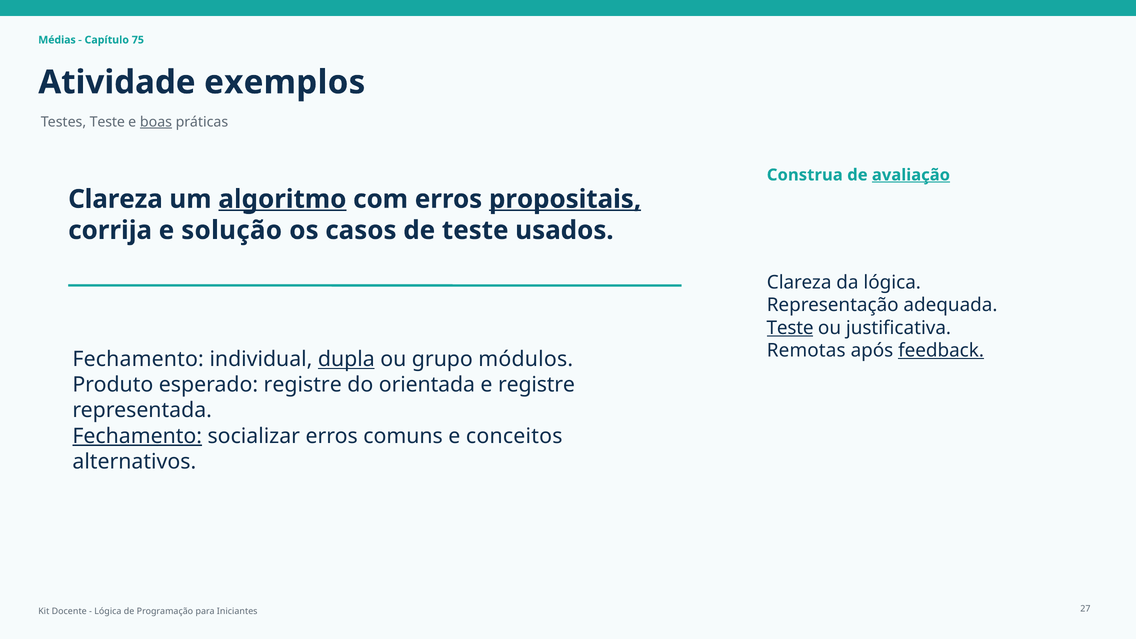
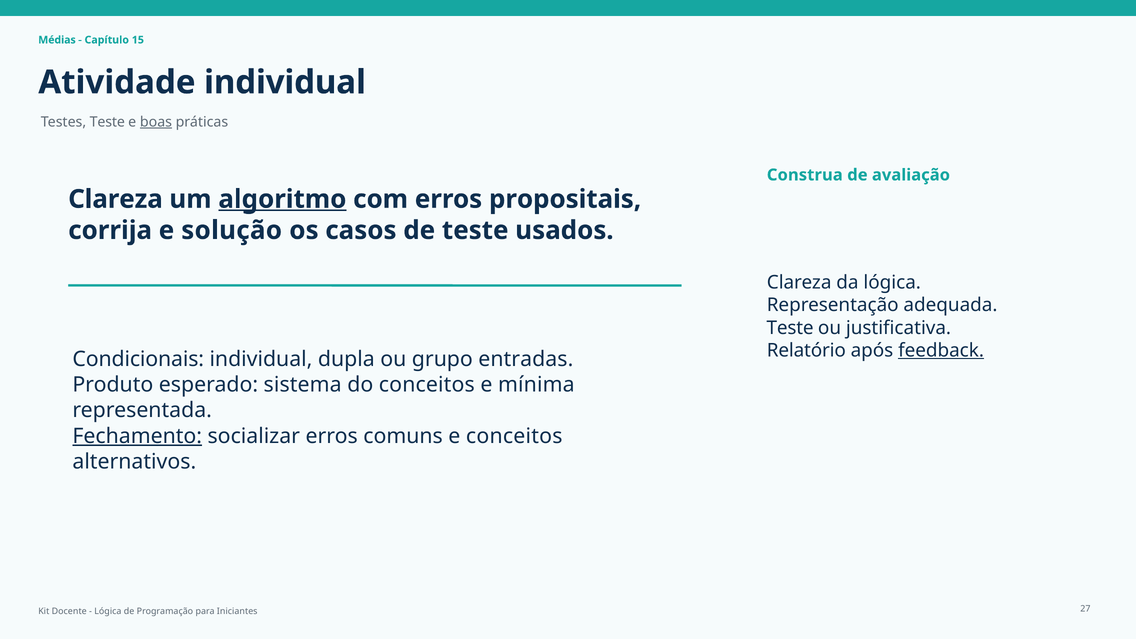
75: 75 -> 15
Atividade exemplos: exemplos -> individual
avaliação underline: present -> none
propositais underline: present -> none
Teste at (790, 328) underline: present -> none
Remotas: Remotas -> Relatório
Fechamento at (138, 359): Fechamento -> Condicionais
dupla underline: present -> none
módulos: módulos -> entradas
esperado registre: registre -> sistema
do orientada: orientada -> conceitos
e registre: registre -> mínima
